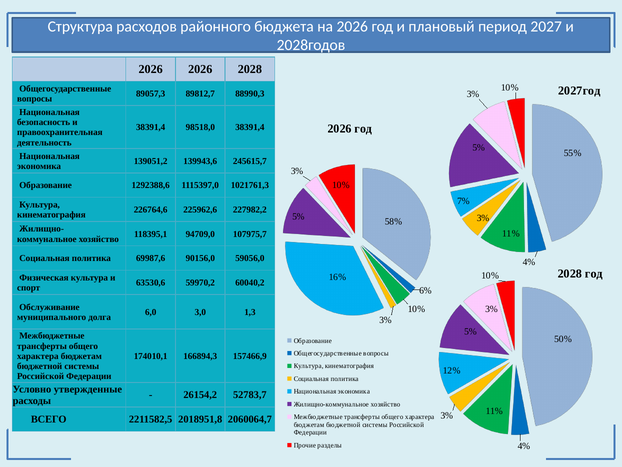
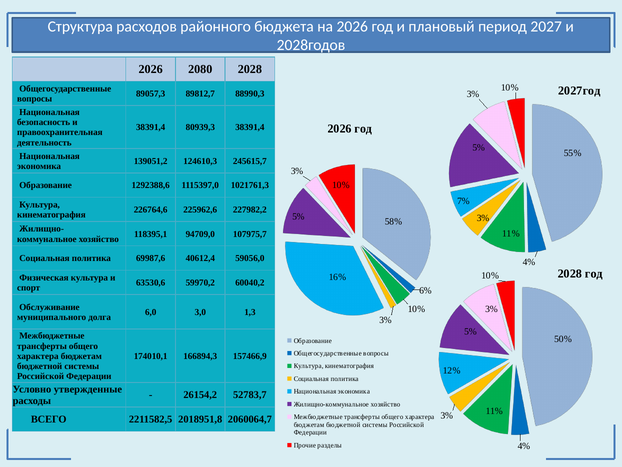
2026 2026: 2026 -> 2080
98518,0: 98518,0 -> 80939,3
139943,6: 139943,6 -> 124610,3
90156,0: 90156,0 -> 40612,4
